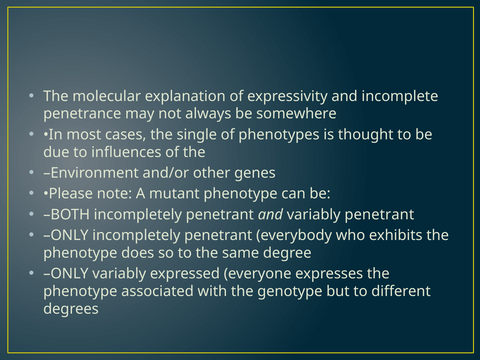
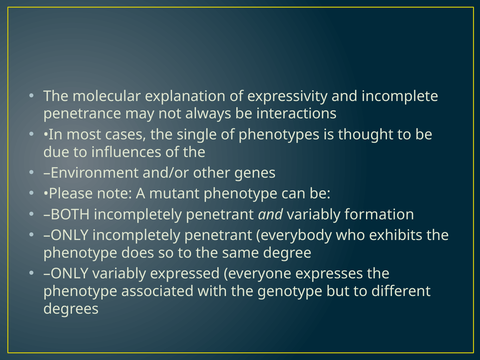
somewhere: somewhere -> interactions
variably penetrant: penetrant -> formation
